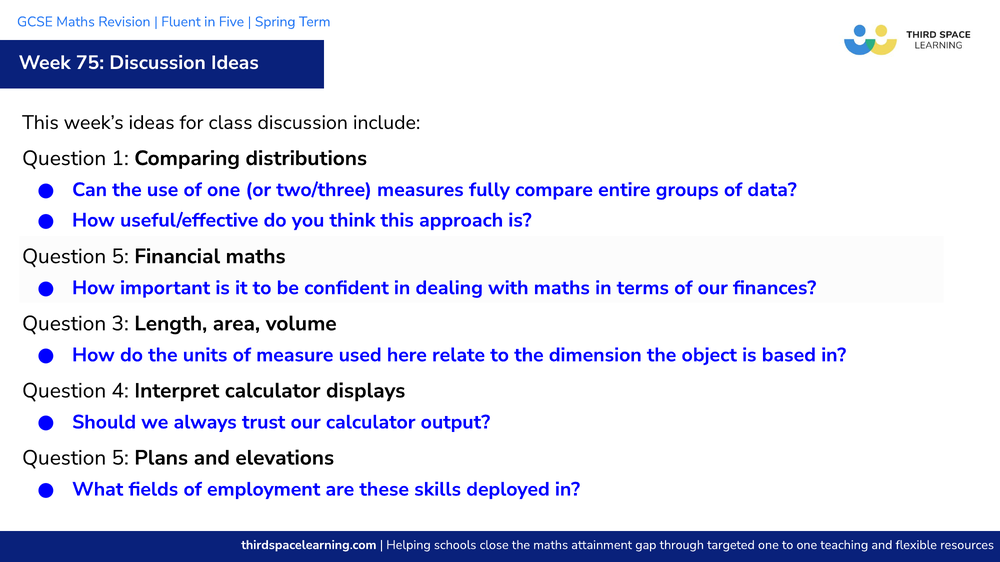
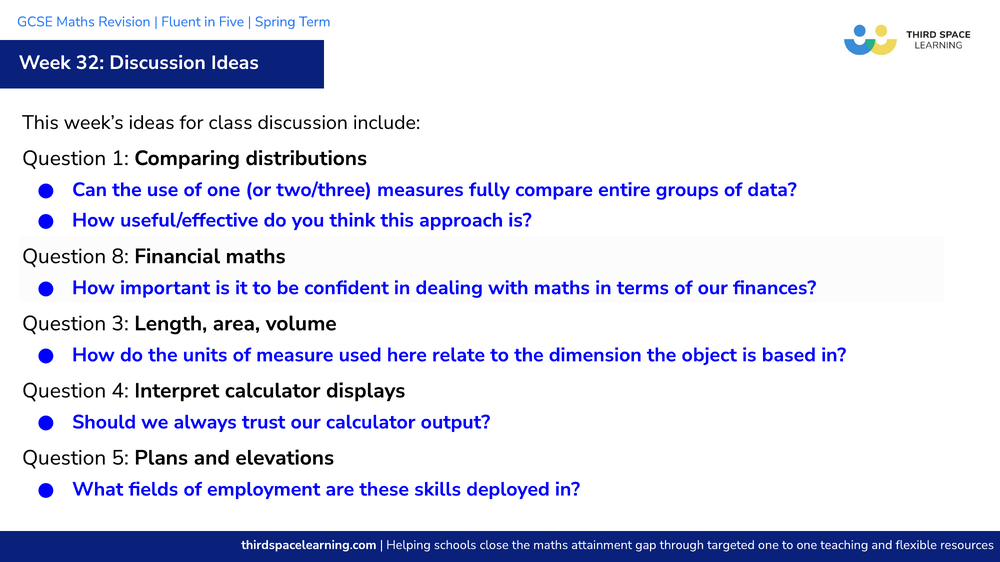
75: 75 -> 32
5 at (120, 257): 5 -> 8
